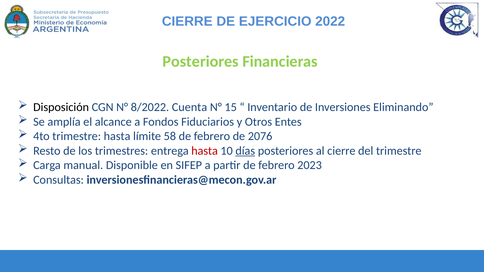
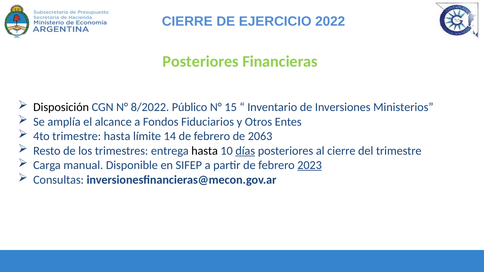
Cuenta: Cuenta -> Público
Eliminando: Eliminando -> Ministerios
58: 58 -> 14
2076: 2076 -> 2063
hasta at (205, 151) colour: red -> black
2023 underline: none -> present
